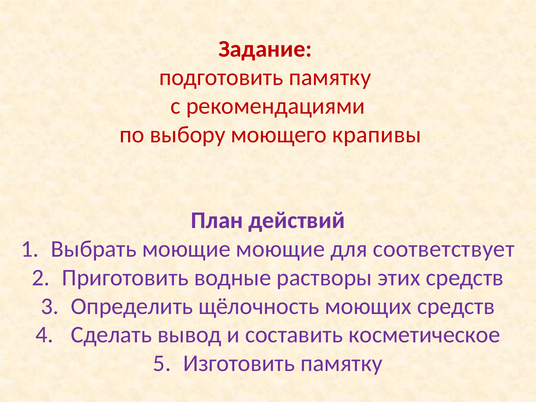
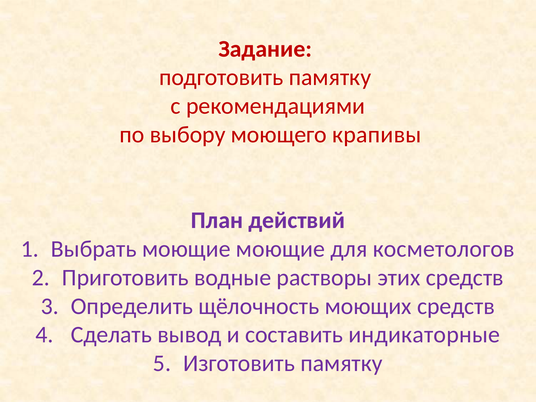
соответствует: соответствует -> косметологов
косметическое: косметическое -> индикаторные
